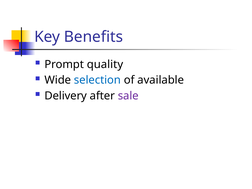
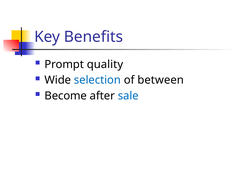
available: available -> between
Delivery: Delivery -> Become
sale colour: purple -> blue
